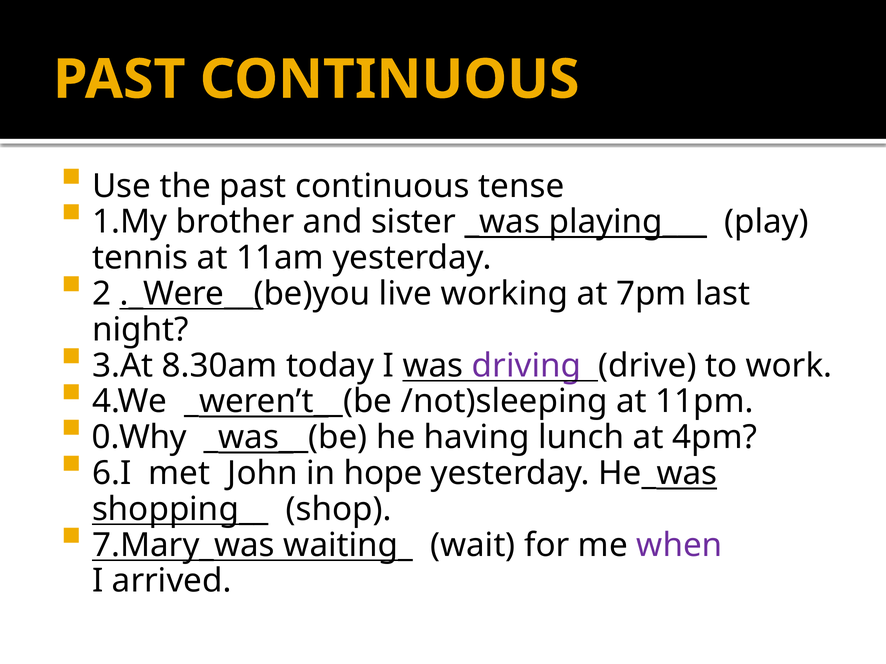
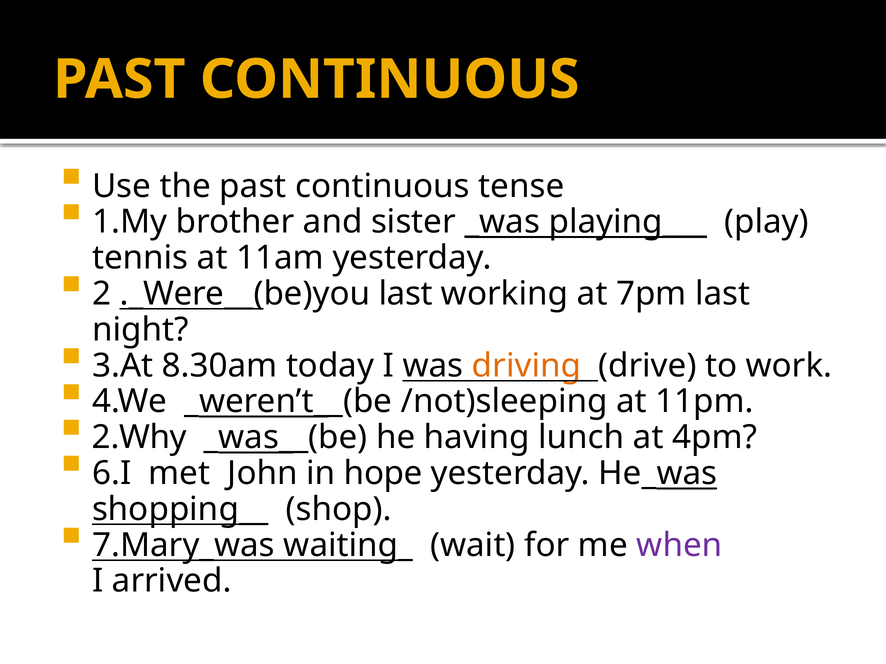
._Were__(be)you live: live -> last
driving colour: purple -> orange
0.Why: 0.Why -> 2.Why
